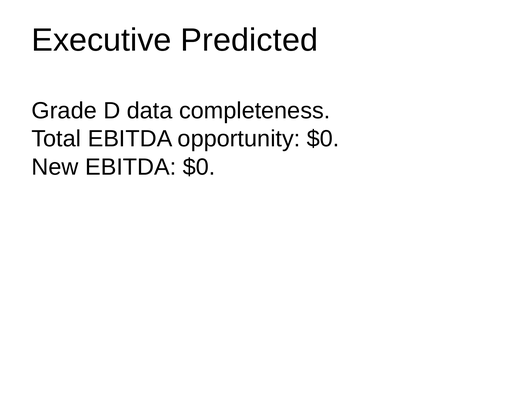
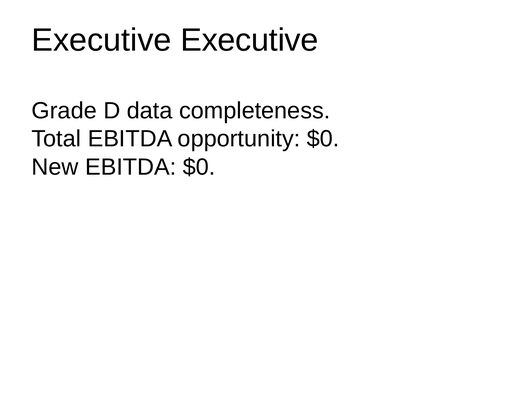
Executive Predicted: Predicted -> Executive
